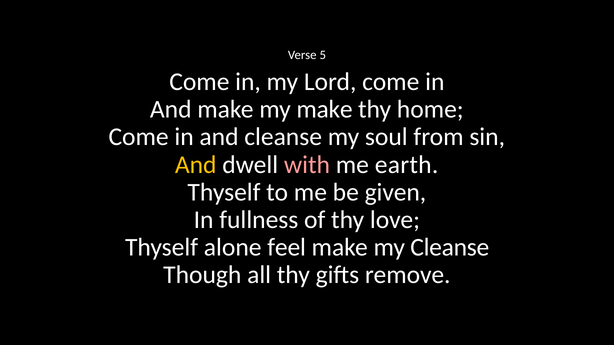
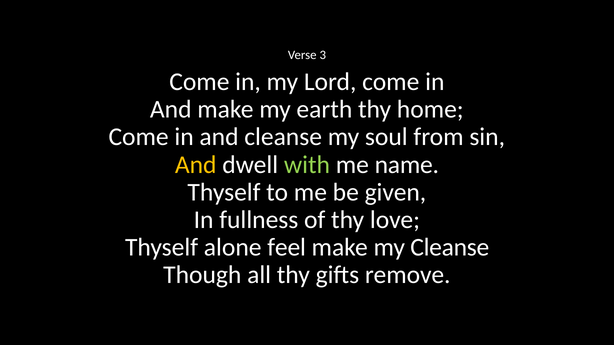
5: 5 -> 3
my make: make -> earth
with colour: pink -> light green
earth: earth -> name
